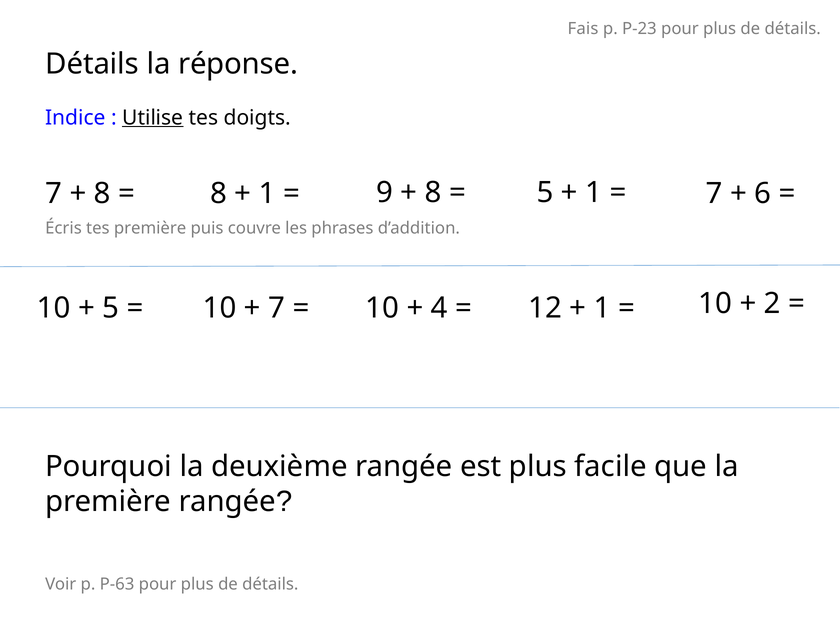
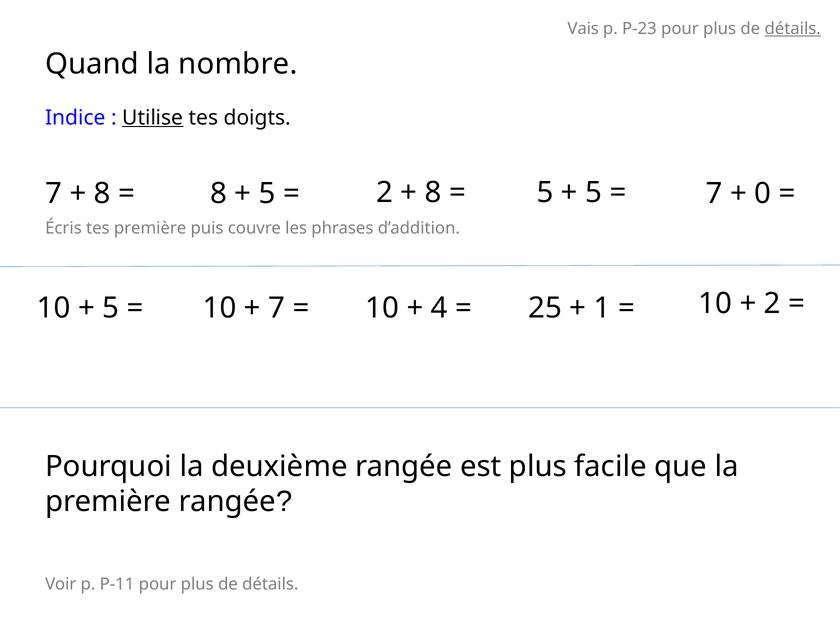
Fais: Fais -> Vais
détails at (793, 29) underline: none -> present
Détails at (92, 64): Détails -> Quand
réponse: réponse -> nombre
1 at (267, 193): 1 -> 5
9 at (384, 192): 9 -> 2
1 at (594, 192): 1 -> 5
6: 6 -> 0
12: 12 -> 25
P-63: P-63 -> P-11
